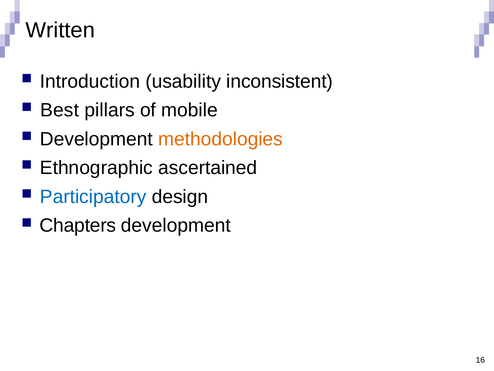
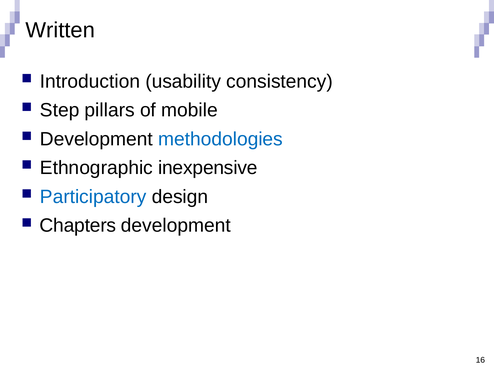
inconsistent: inconsistent -> consistency
Best: Best -> Step
methodologies colour: orange -> blue
ascertained: ascertained -> inexpensive
